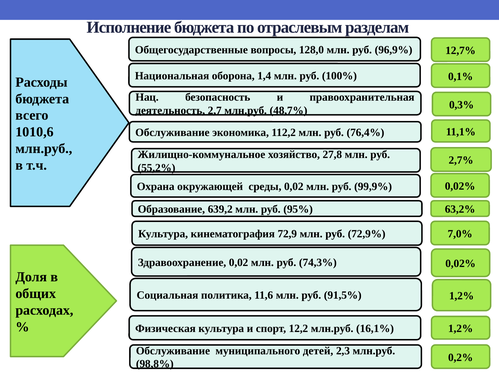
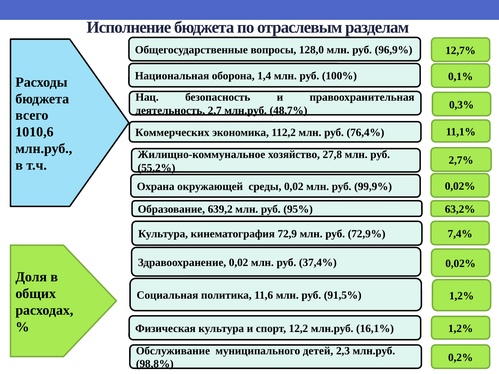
Обслуживание at (172, 133): Обслуживание -> Коммерческих
7,0%: 7,0% -> 7,4%
74,3%: 74,3% -> 37,4%
